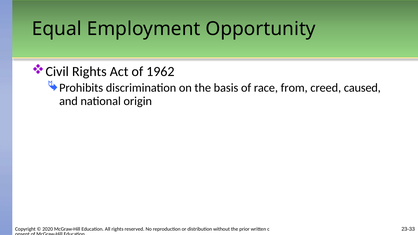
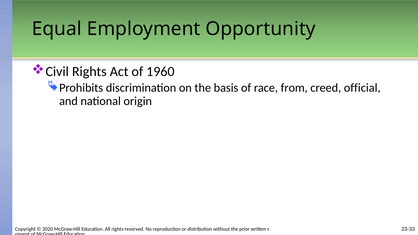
1962: 1962 -> 1960
caused: caused -> official
